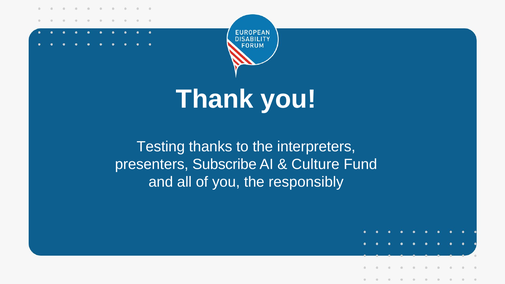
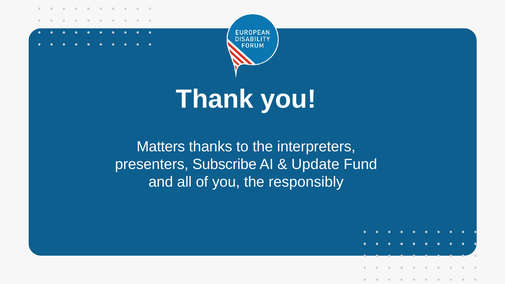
Testing: Testing -> Matters
Culture: Culture -> Update
